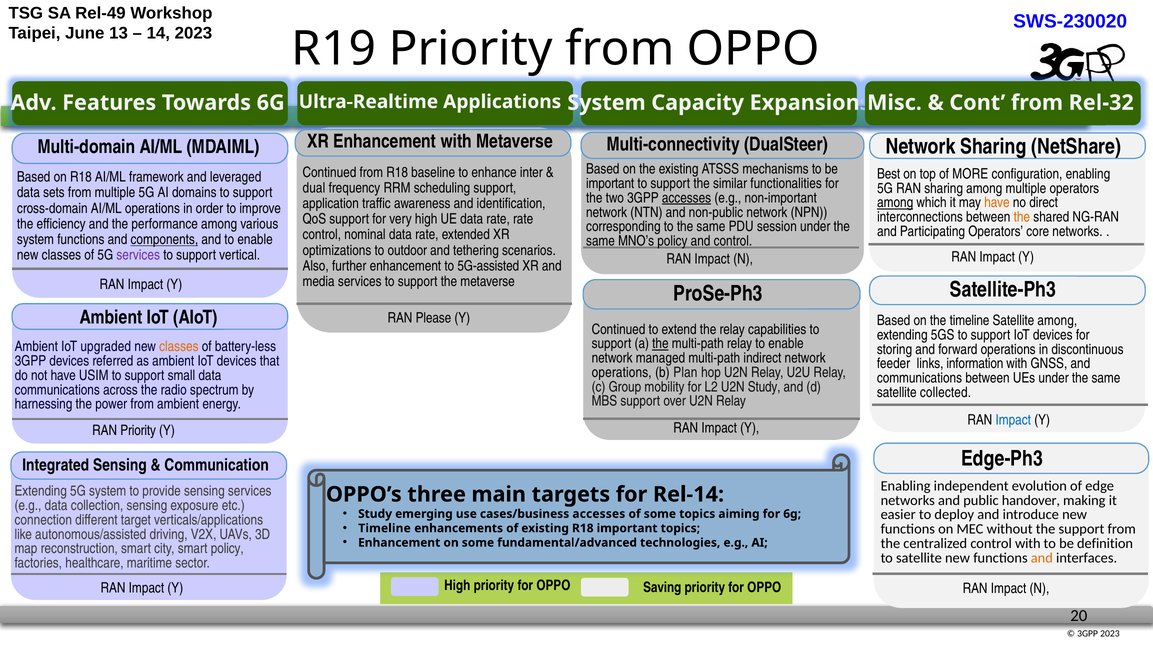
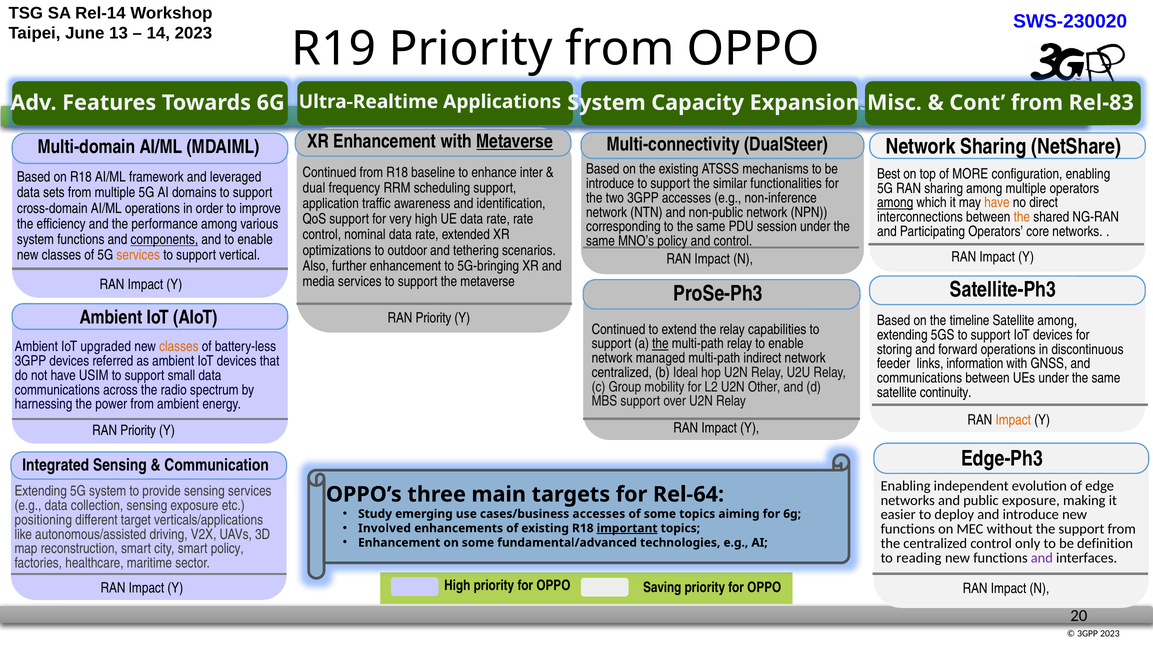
Rel-49: Rel-49 -> Rel-14
Rel-32: Rel-32 -> Rel-83
Metaverse at (515, 141) underline: none -> present
important at (610, 184): important -> introduce
accesses at (687, 198) underline: present -> none
non-important: non-important -> non-inference
services at (138, 255) colour: purple -> orange
5G-assisted: 5G-assisted -> 5G-bringing
Please at (433, 318): Please -> Priority
operations at (622, 373): operations -> centralized
Plan: Plan -> Ideal
U2N Study: Study -> Other
collected: collected -> continuity
Impact at (1013, 420) colour: blue -> orange
Rel-14: Rel-14 -> Rel-64
public handover: handover -> exposure
connection: connection -> positioning
Timeline at (385, 529): Timeline -> Involved
important at (627, 529) underline: none -> present
control with: with -> only
to satellite: satellite -> reading
and at (1042, 558) colour: orange -> purple
